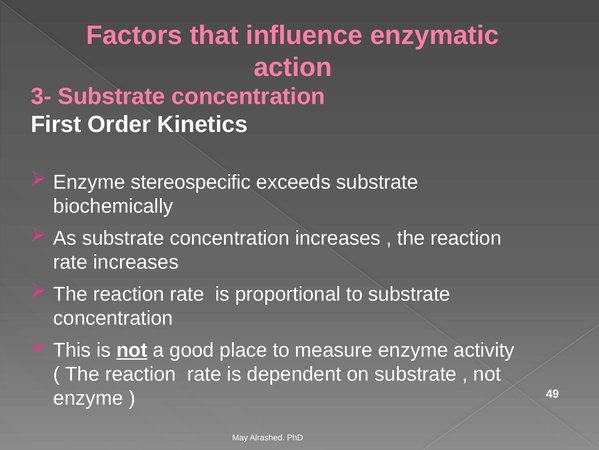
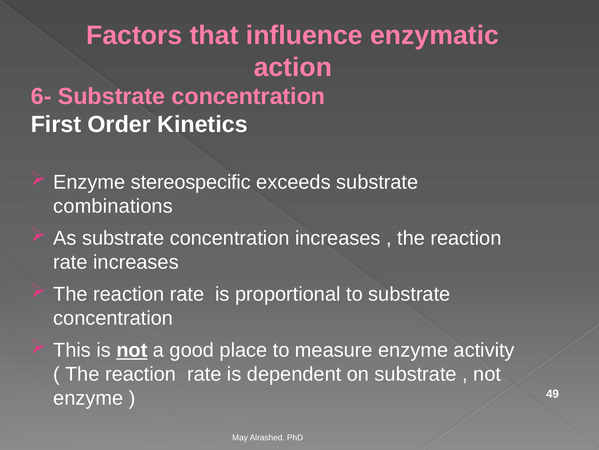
3-: 3- -> 6-
biochemically: biochemically -> combinations
